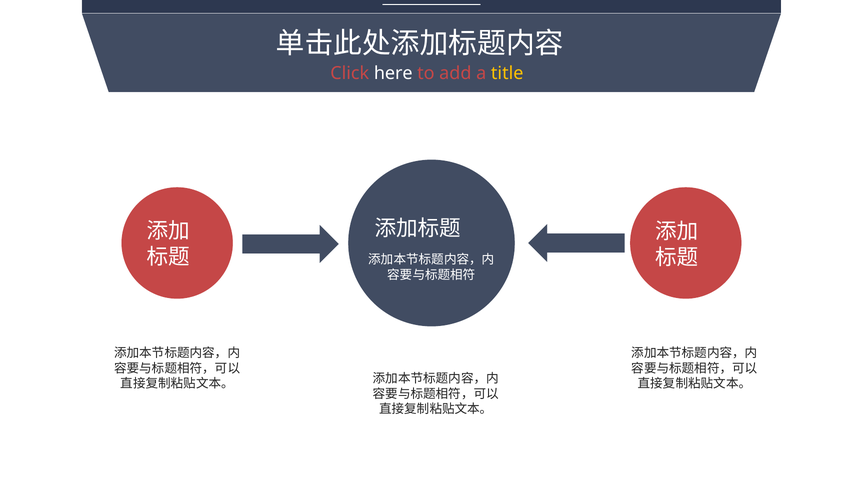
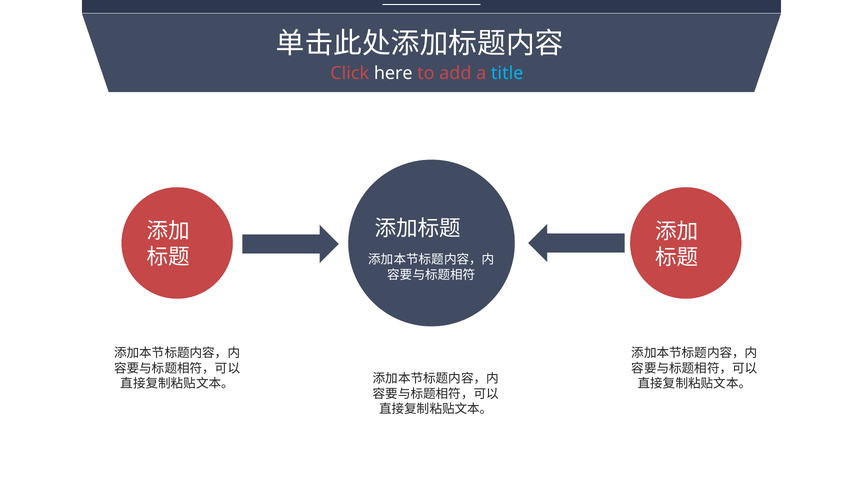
title colour: yellow -> light blue
